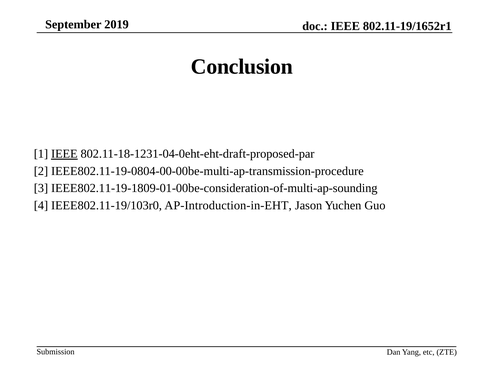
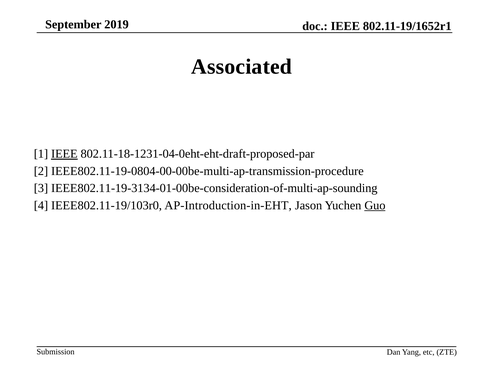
Conclusion: Conclusion -> Associated
IEEE802.11-19-1809-01-00be-consideration-of-multi-ap-sounding: IEEE802.11-19-1809-01-00be-consideration-of-multi-ap-sounding -> IEEE802.11-19-3134-01-00be-consideration-of-multi-ap-sounding
Guo underline: none -> present
